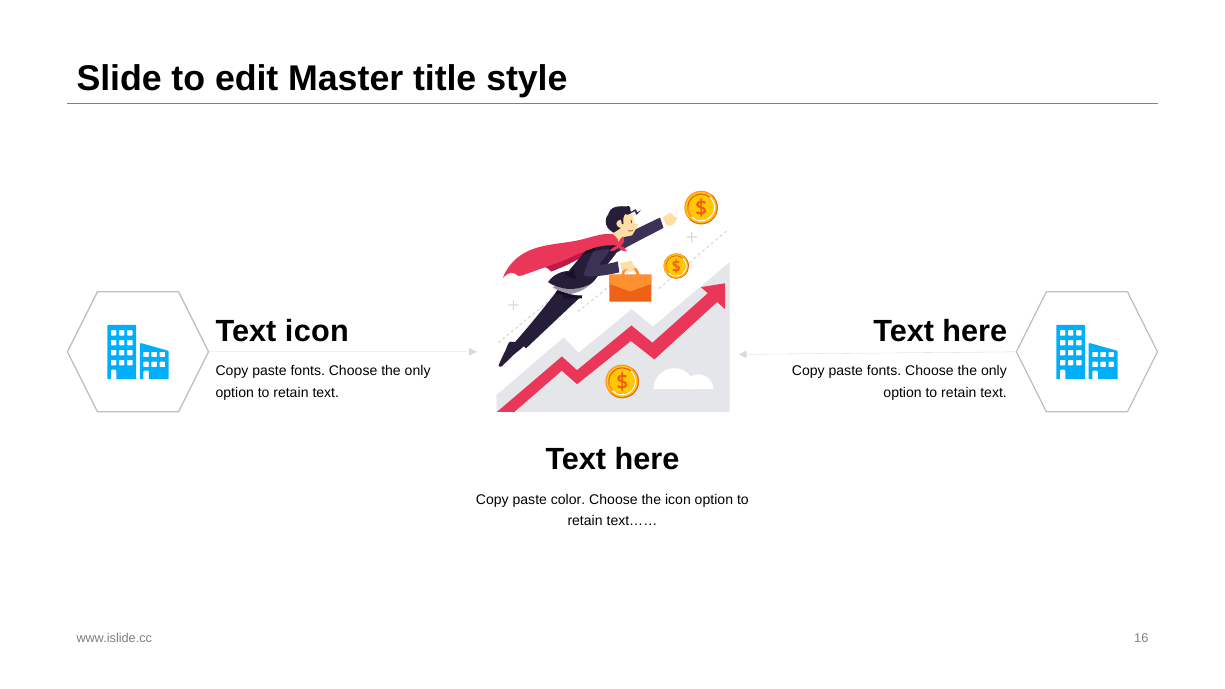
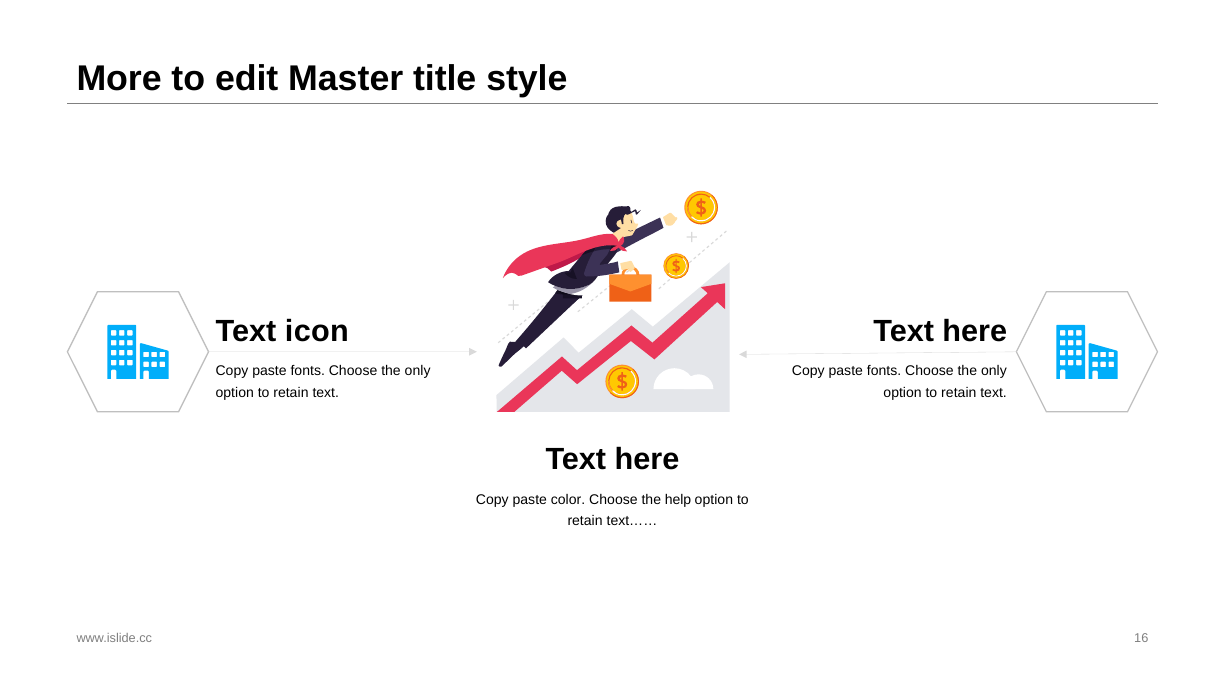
Slide: Slide -> More
the icon: icon -> help
